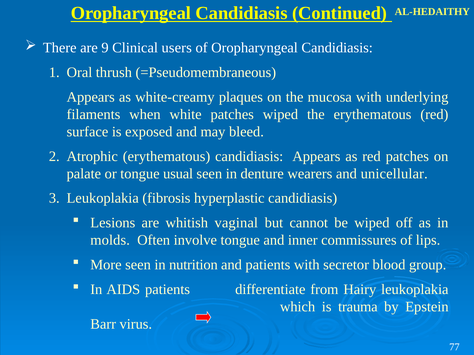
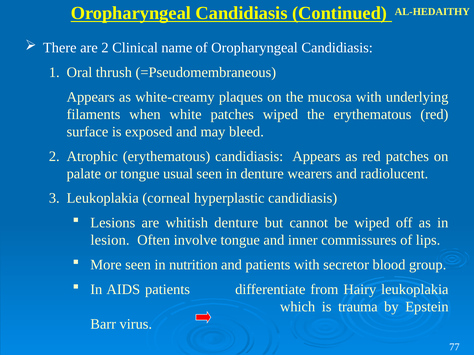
are 9: 9 -> 2
users: users -> name
unicellular: unicellular -> radiolucent
fibrosis: fibrosis -> corneal
whitish vaginal: vaginal -> denture
molds: molds -> lesion
